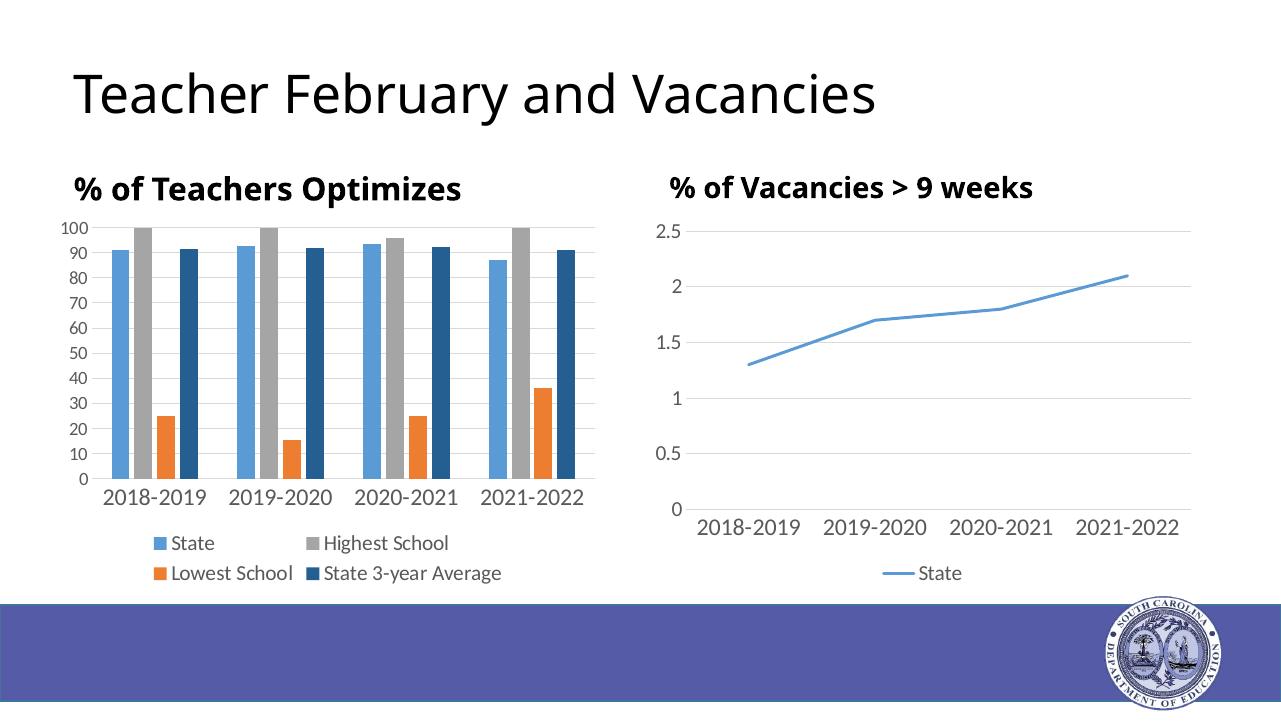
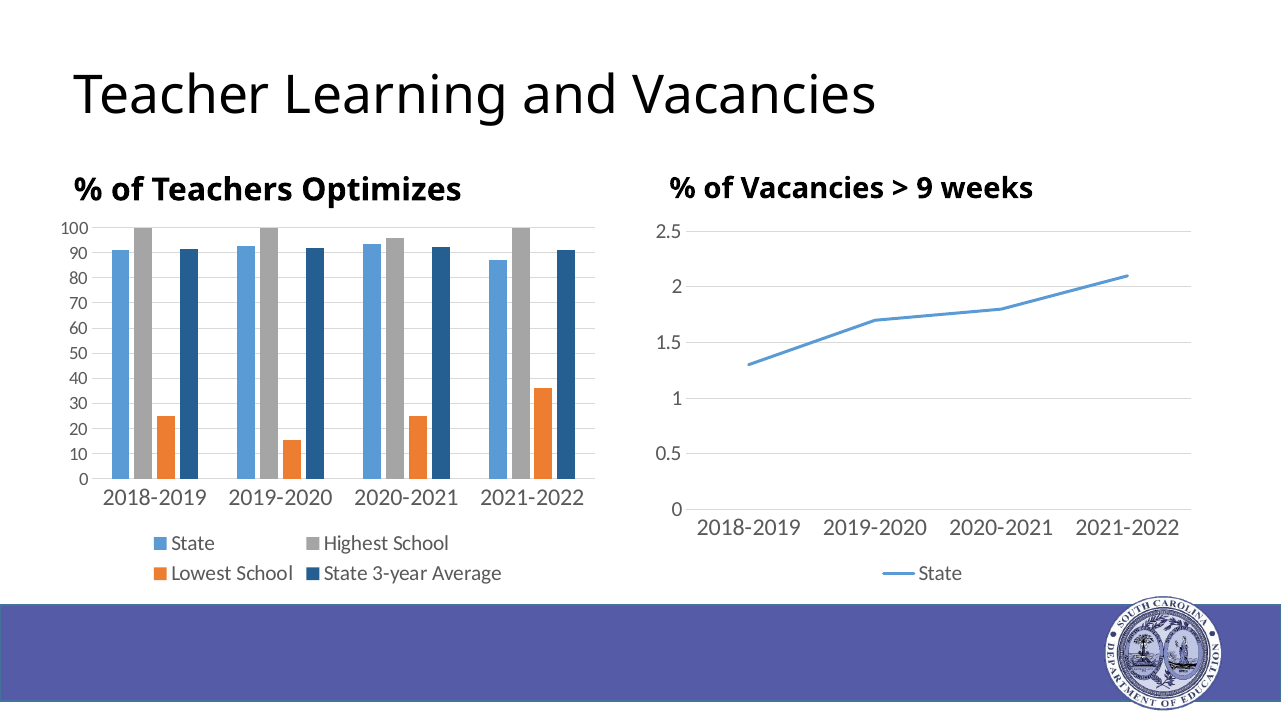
February: February -> Learning
